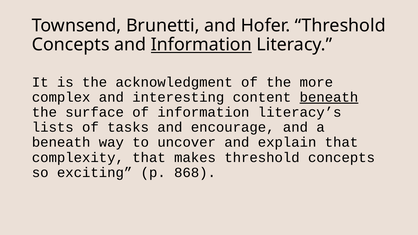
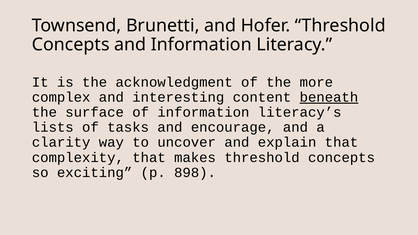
Information at (201, 45) underline: present -> none
beneath at (61, 142): beneath -> clarity
868: 868 -> 898
